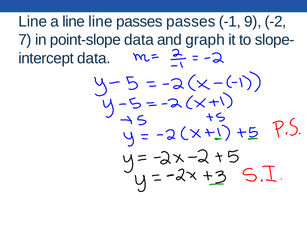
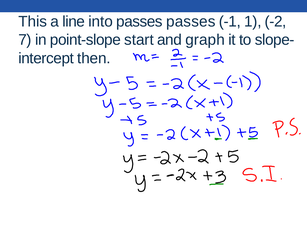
Line at (33, 22): Line -> This
line line: line -> into
9: 9 -> 1
point-slope data: data -> start
data at (94, 58): data -> then
